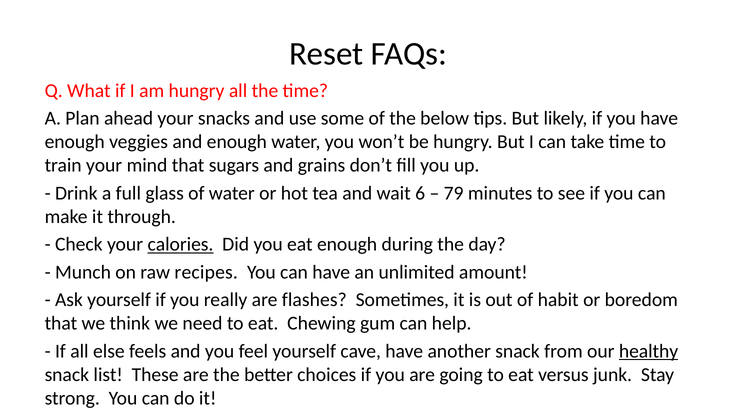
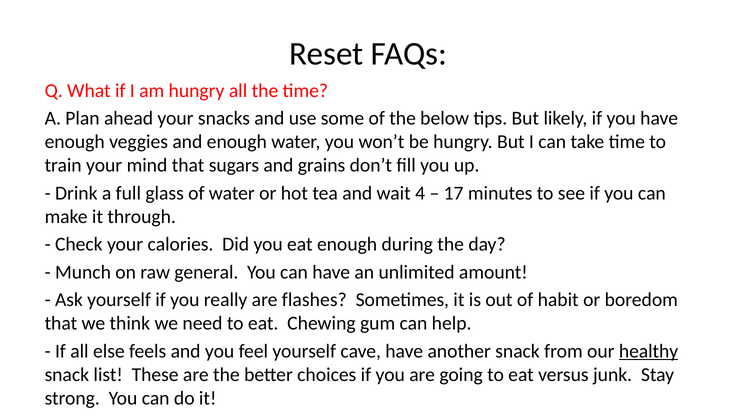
6: 6 -> 4
79: 79 -> 17
calories underline: present -> none
recipes: recipes -> general
